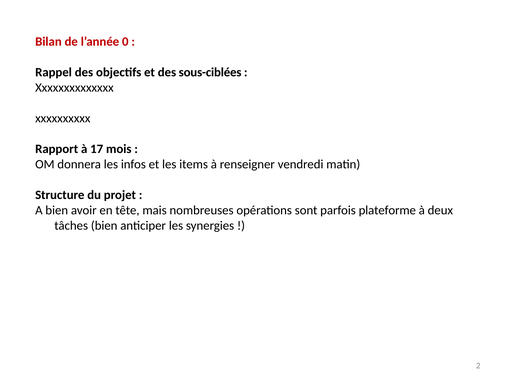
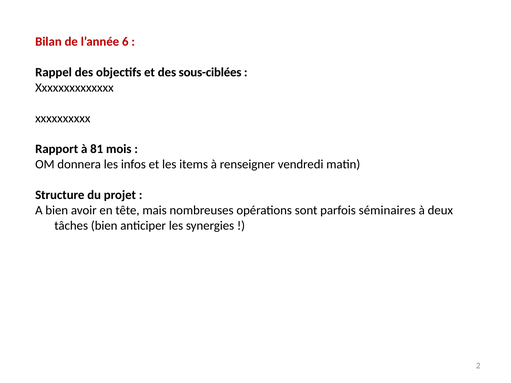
0: 0 -> 6
17: 17 -> 81
plateforme: plateforme -> séminaires
